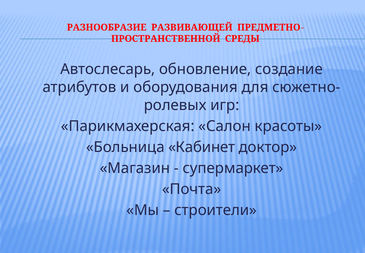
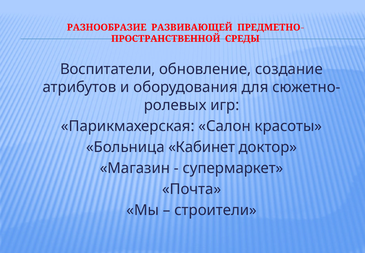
Автослесарь: Автослесарь -> Воспитатели
